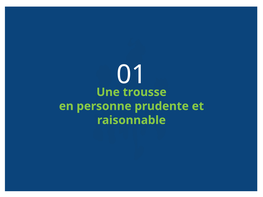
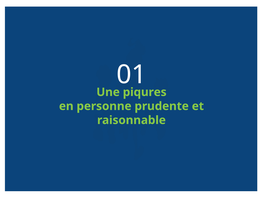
trousse: trousse -> piqures
